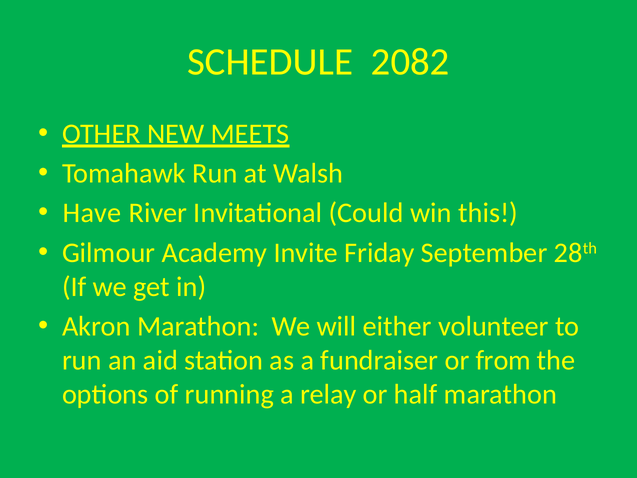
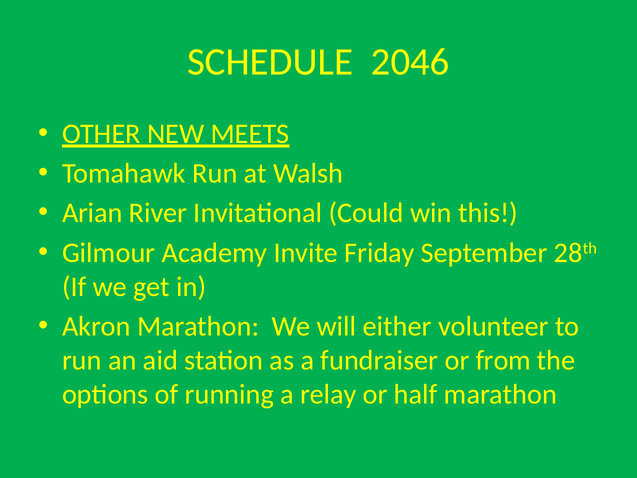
2082: 2082 -> 2046
Have: Have -> Arian
